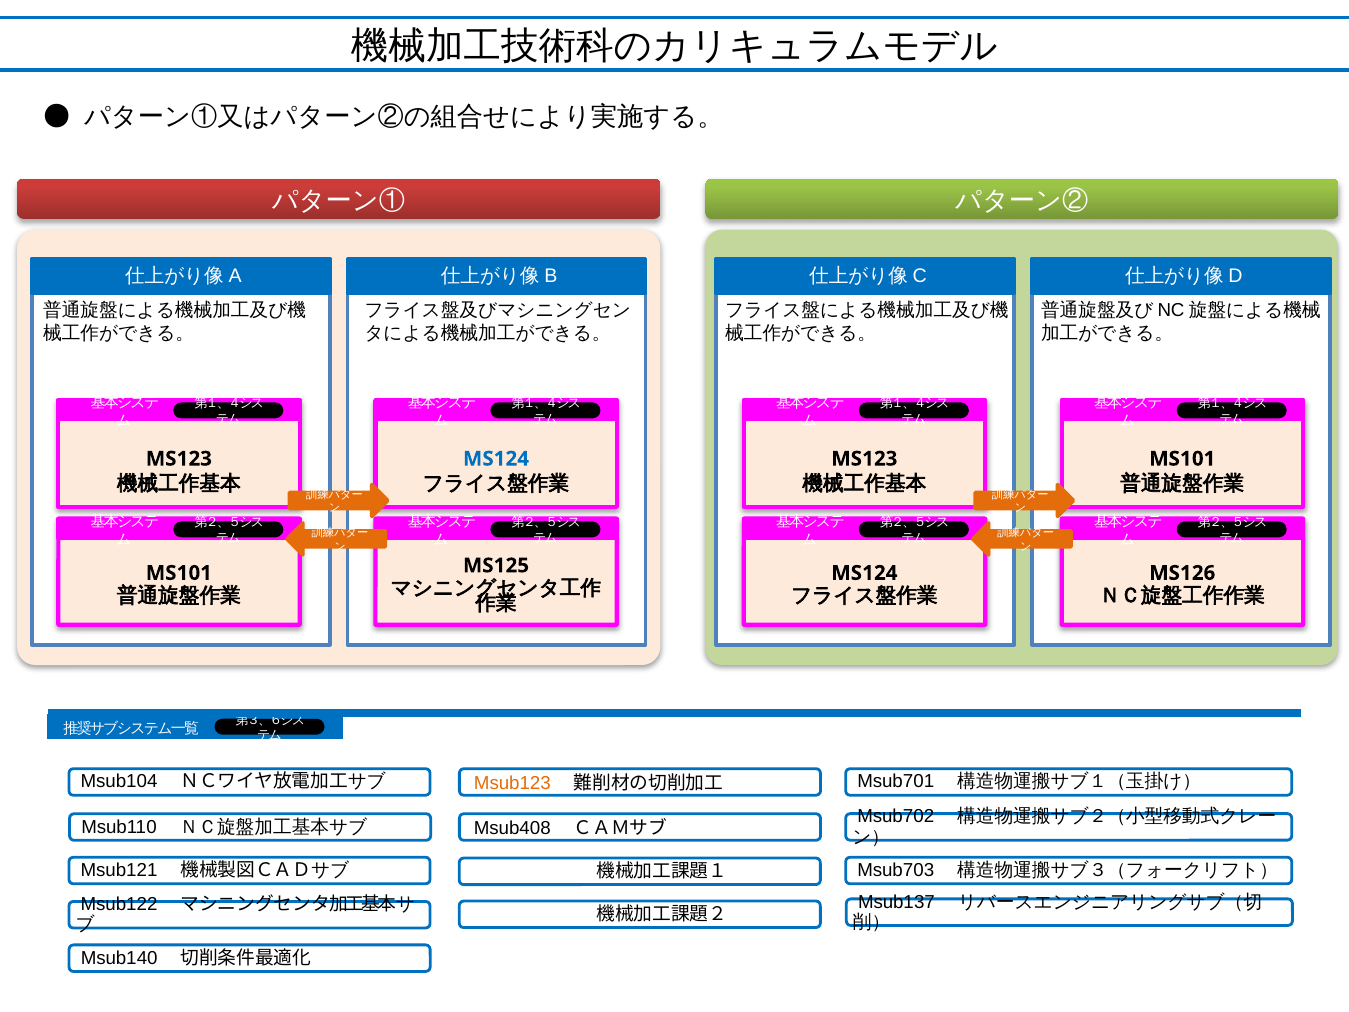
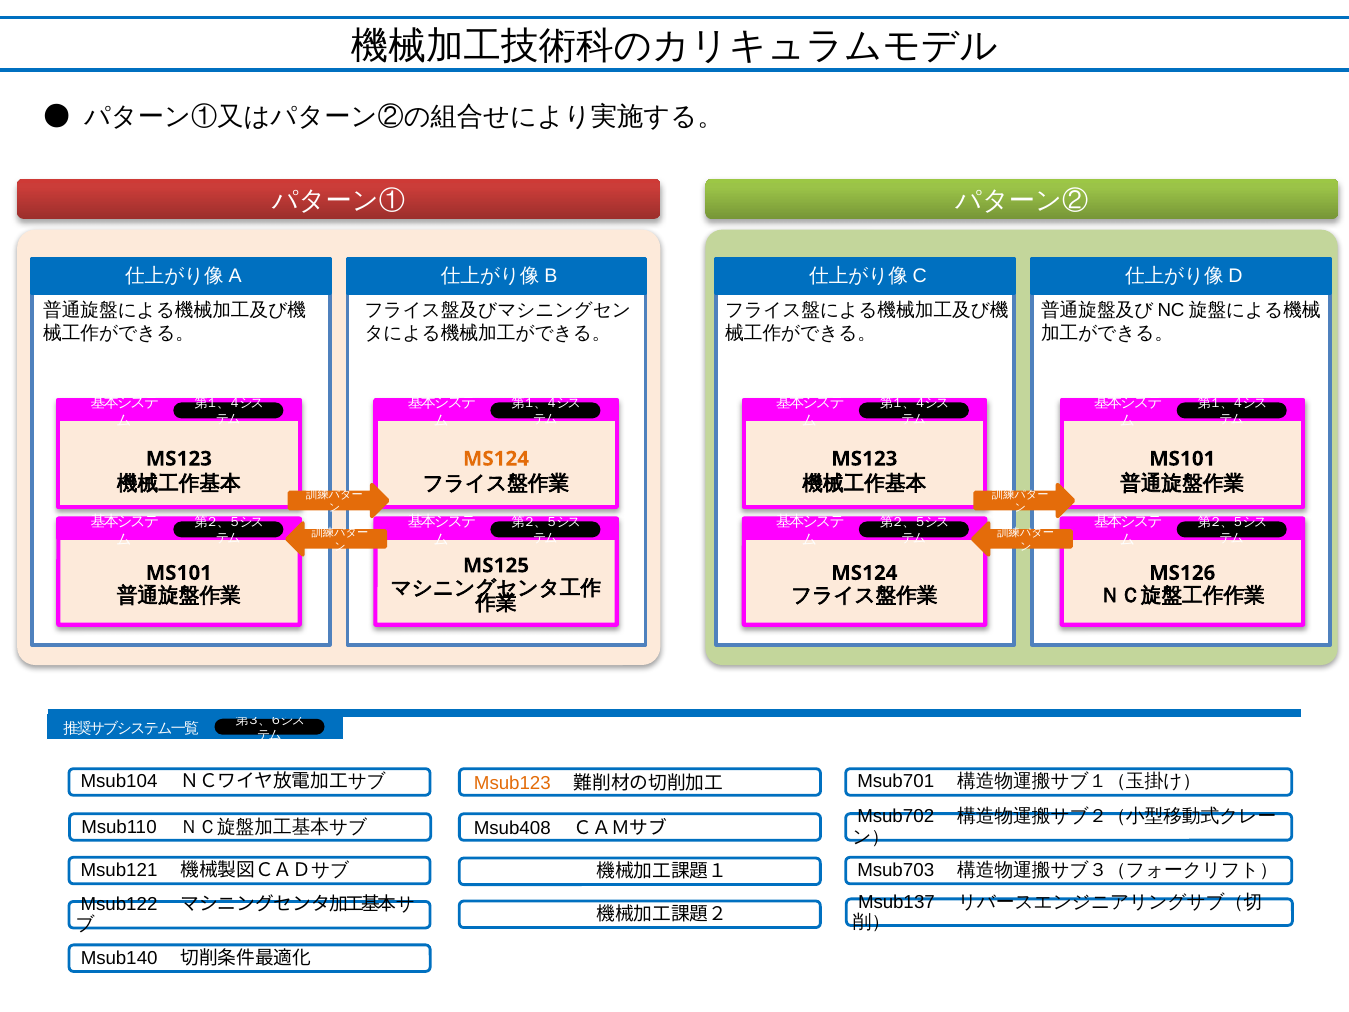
MS124 at (496, 459) colour: blue -> orange
